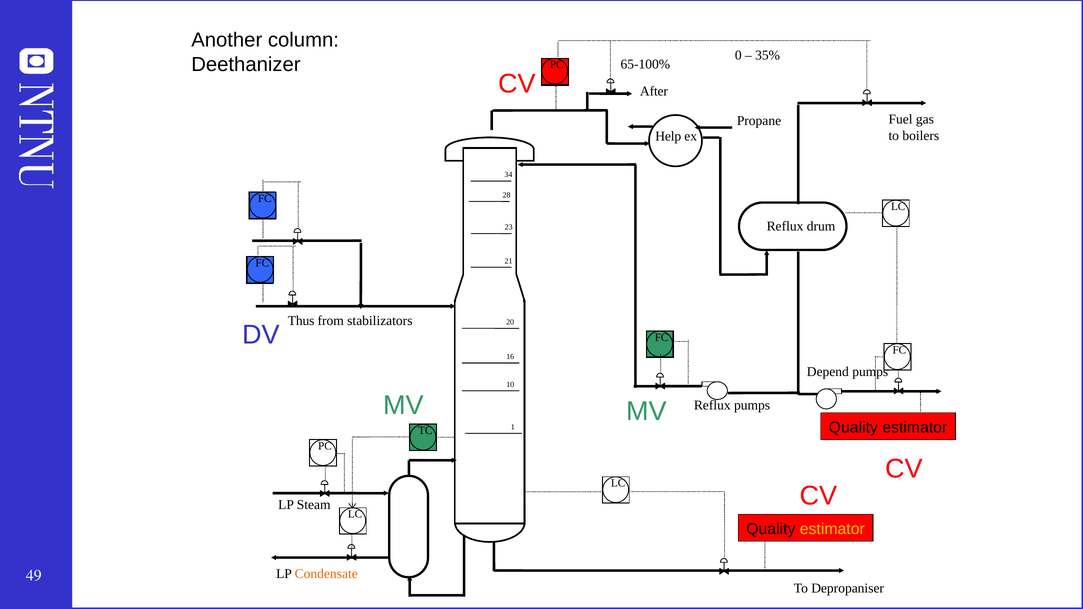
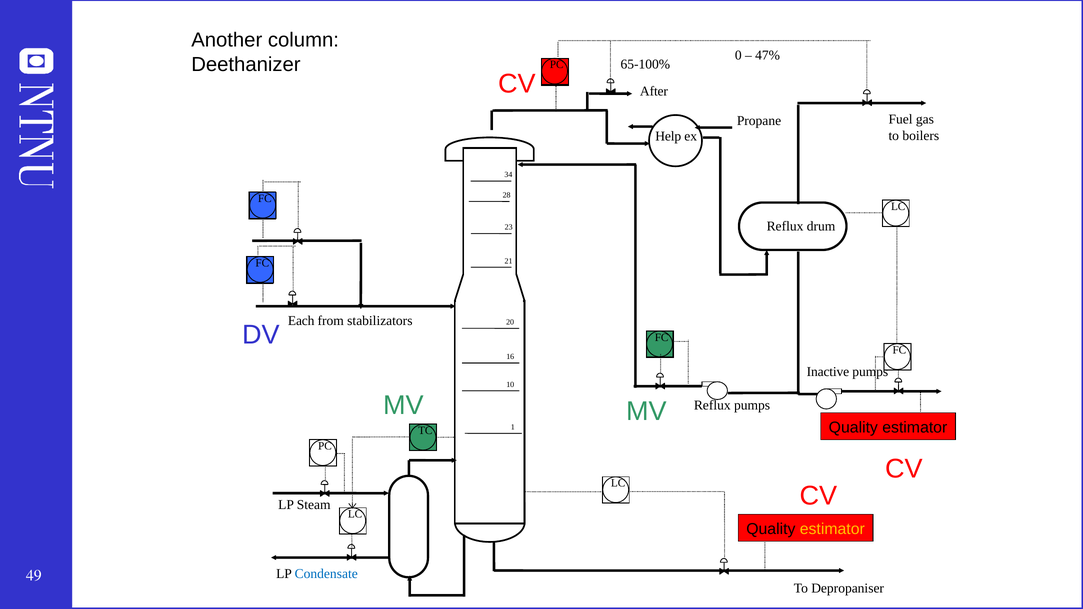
35%: 35% -> 47%
Thus: Thus -> Each
Depend: Depend -> Inactive
Condensate colour: orange -> blue
